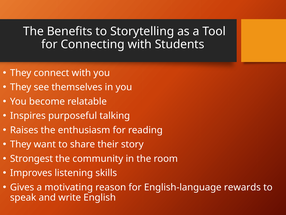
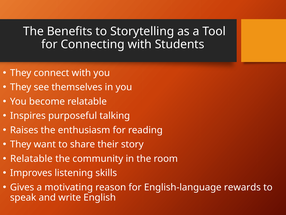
Strongest at (31, 158): Strongest -> Relatable
